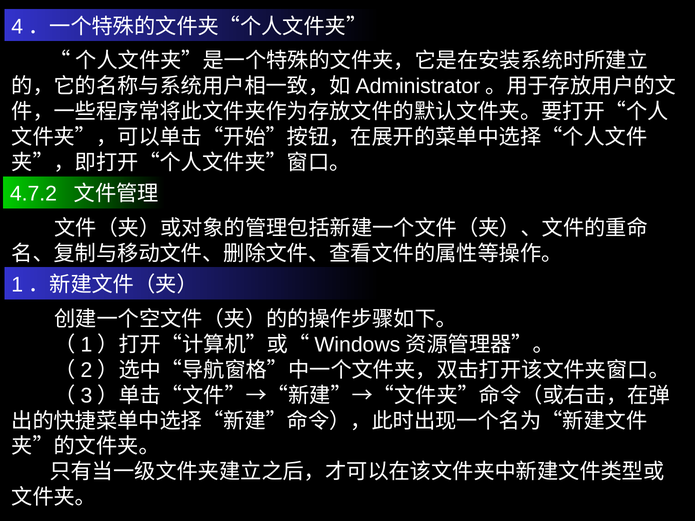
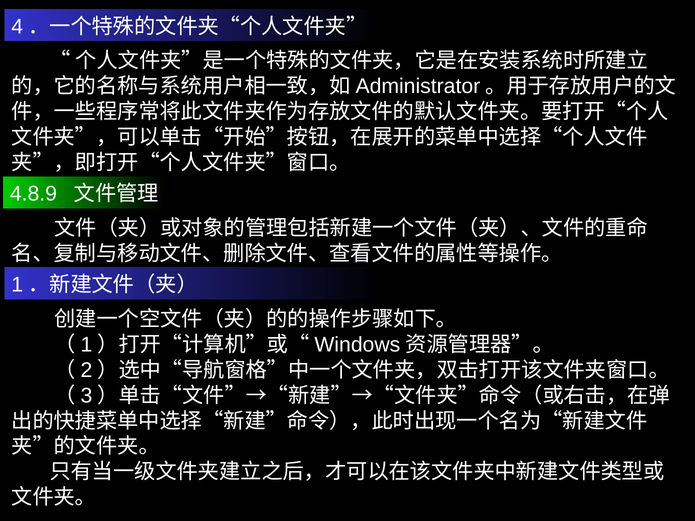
4.7.2: 4.7.2 -> 4.8.9
